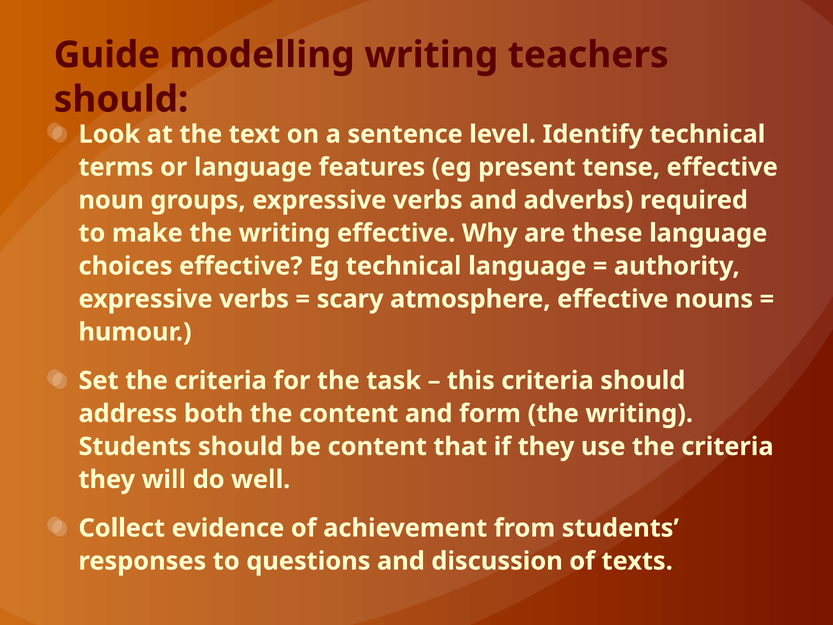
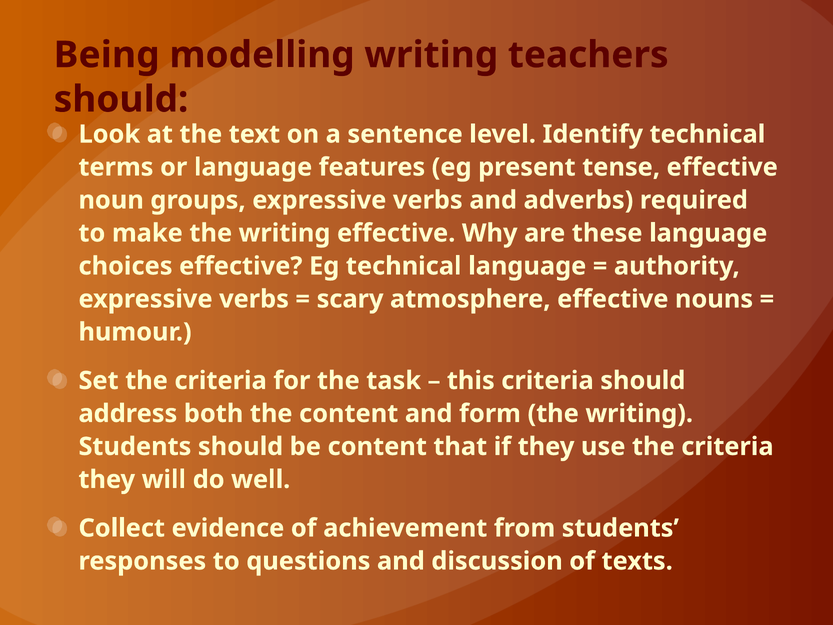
Guide: Guide -> Being
